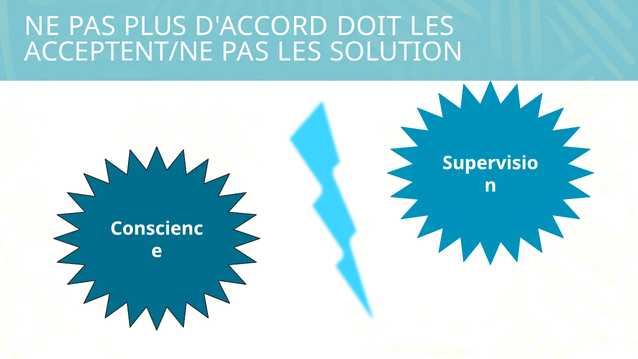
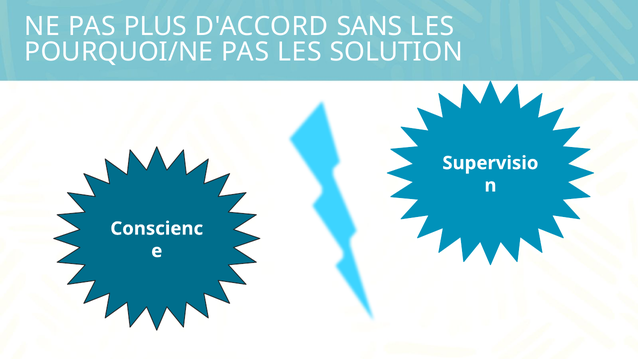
DOIT: DOIT -> SANS
ACCEPTENT/NE: ACCEPTENT/NE -> POURQUOI/NE
